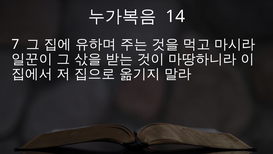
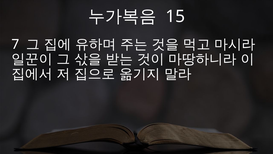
14: 14 -> 15
